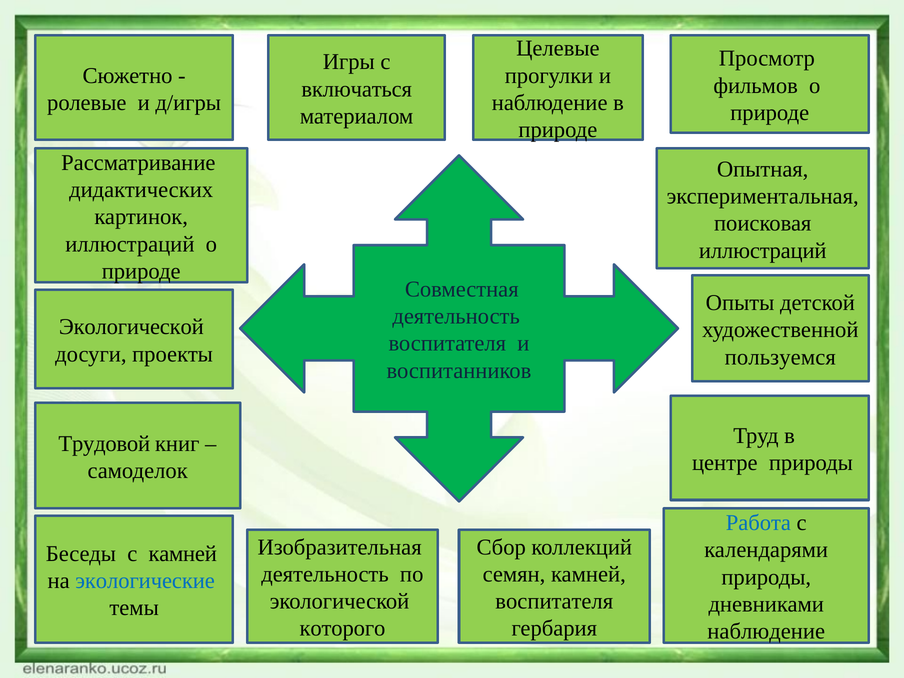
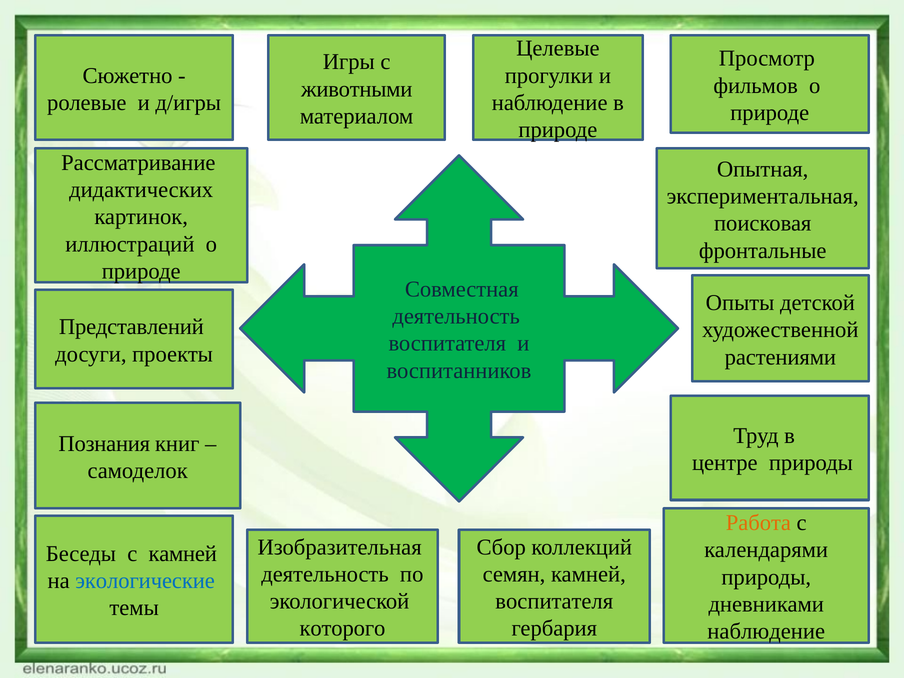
включаться: включаться -> животными
иллюстраций at (763, 251): иллюстраций -> фронтальные
Экологической at (131, 327): Экологической -> Представлений
пользуемся: пользуемся -> растениями
Трудовой: Трудовой -> Познания
Работа colour: blue -> orange
